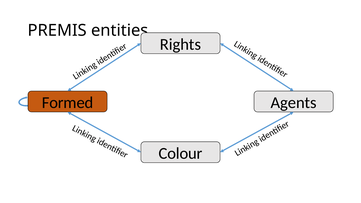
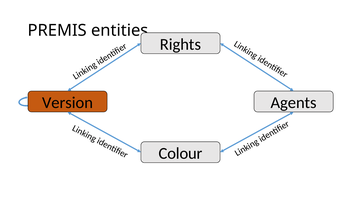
Formed: Formed -> Version
